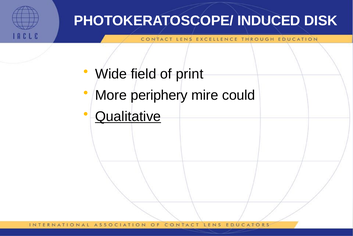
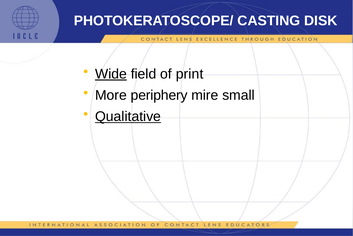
INDUCED: INDUCED -> CASTING
Wide underline: none -> present
could: could -> small
